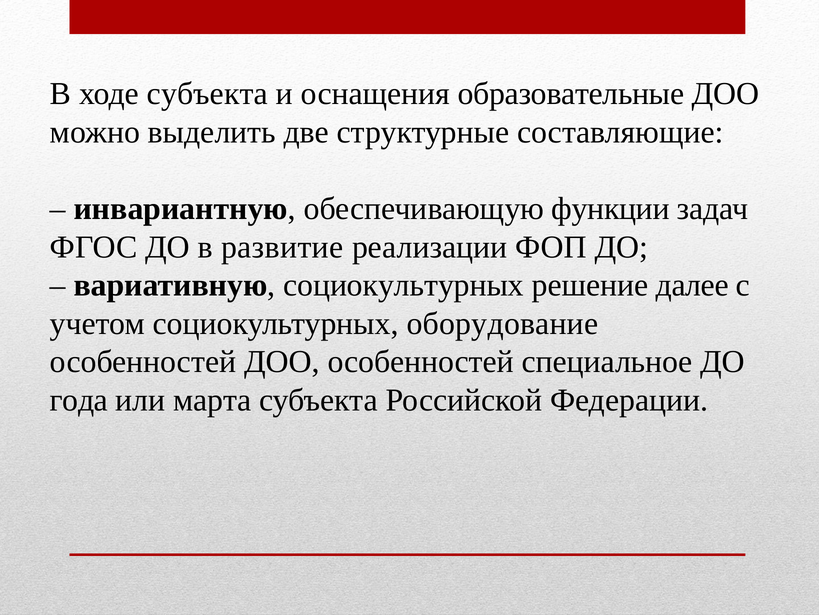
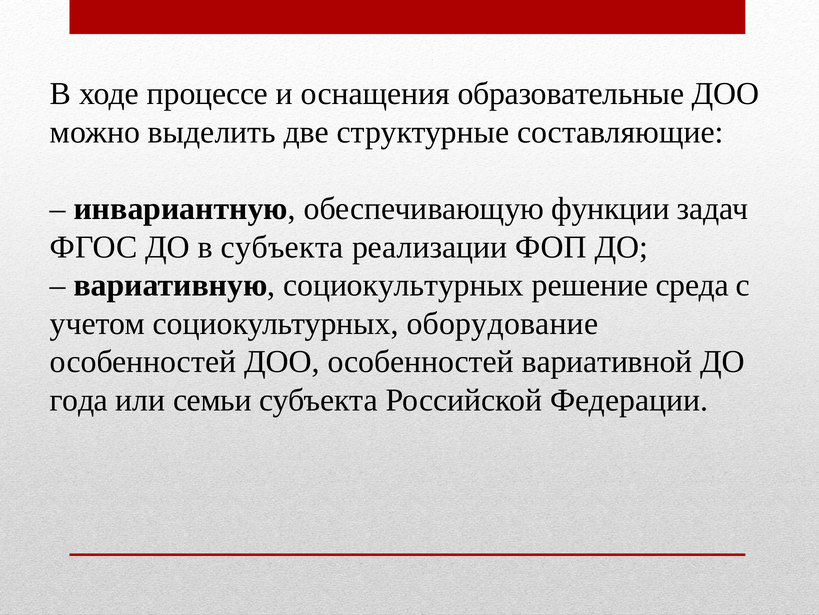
ходе субъекта: субъекта -> процессе
в развитие: развитие -> субъекта
далее: далее -> среда
специальное: специальное -> вариативной
марта: марта -> семьи
